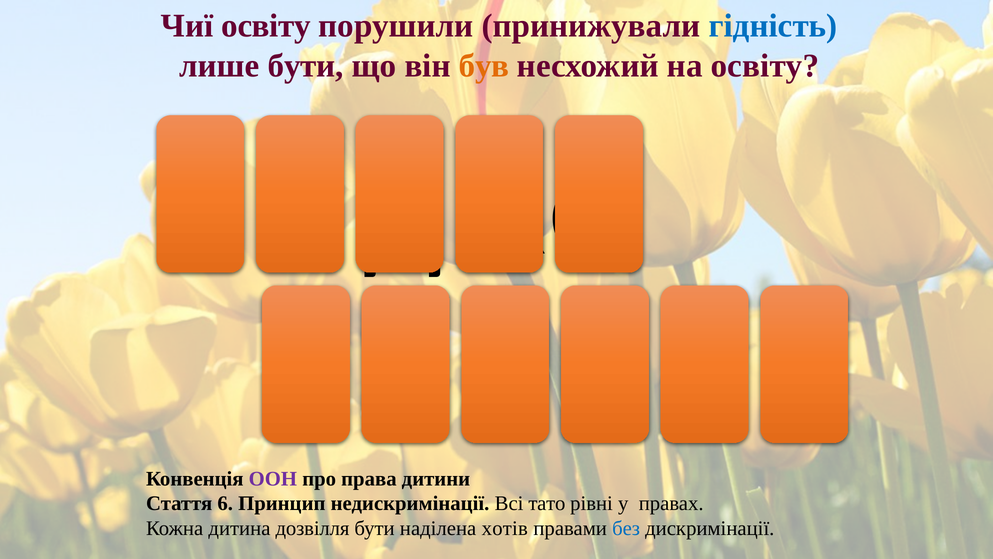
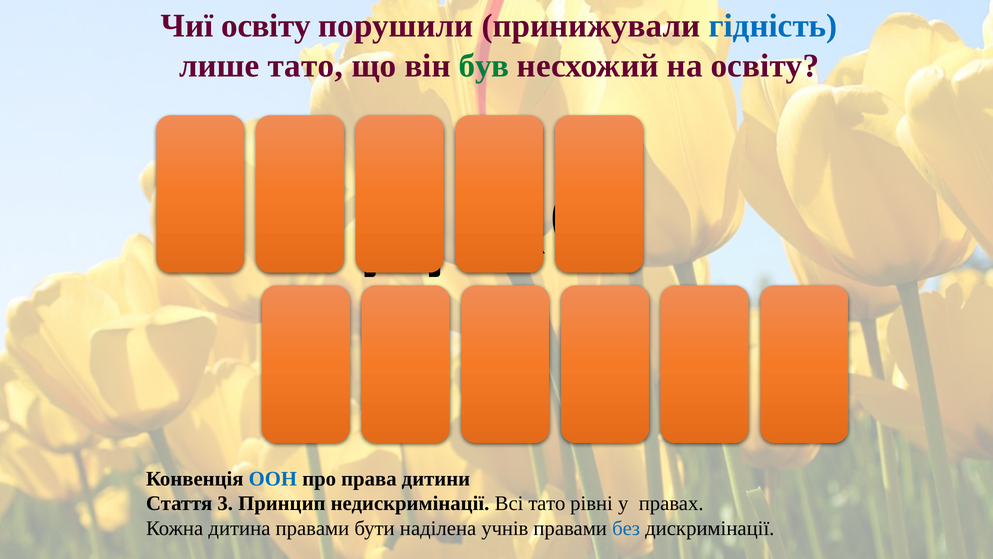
лише бути: бути -> тато
був colour: orange -> green
ООН colour: purple -> blue
6: 6 -> 3
дитина дозвілля: дозвілля -> правами
хотів: хотів -> учнів
